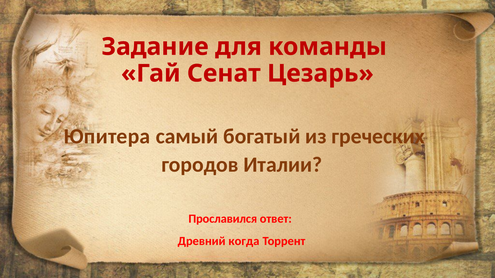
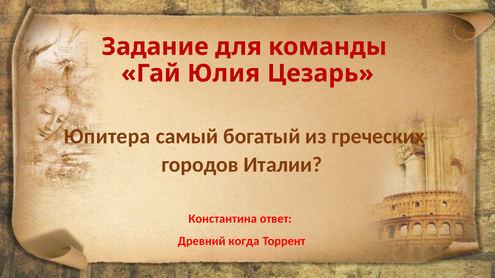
Сенат: Сенат -> Юлия
Прославился: Прославился -> Константина
